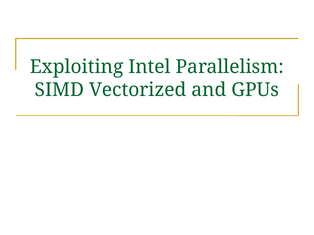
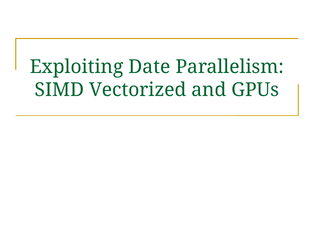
Intel: Intel -> Date
